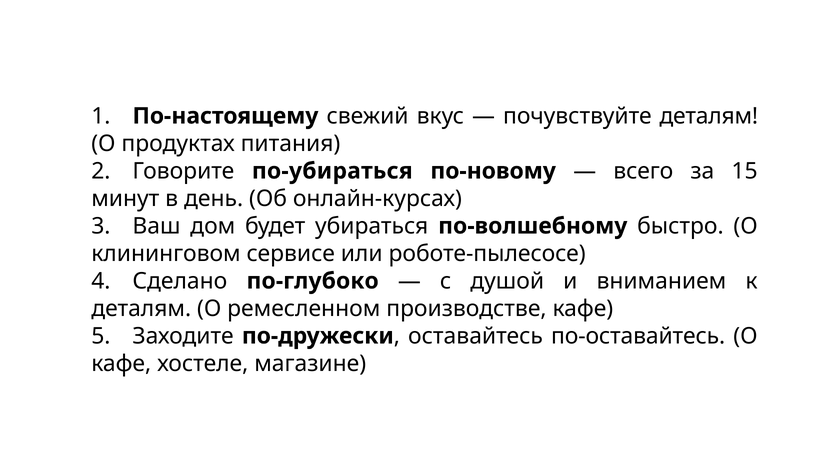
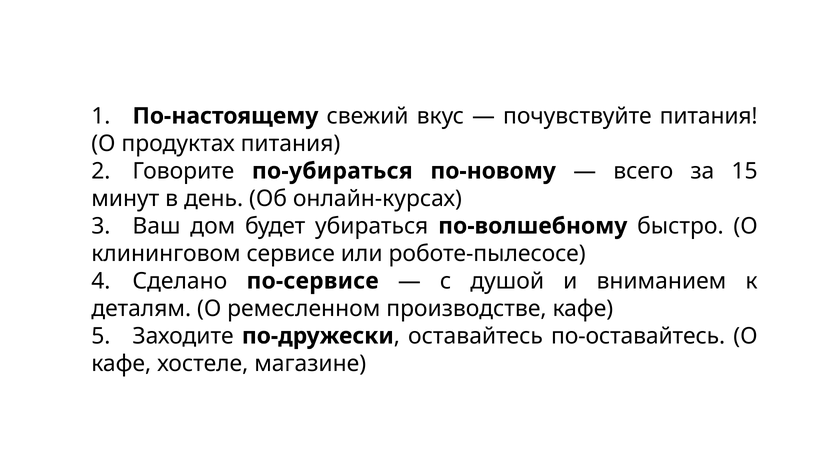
почувствуйте деталям: деталям -> питания
по-глубоко: по-глубоко -> по-сервисе
